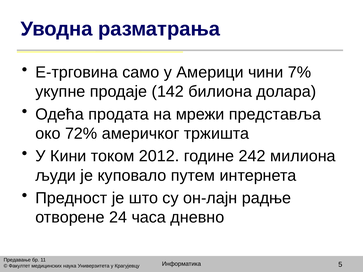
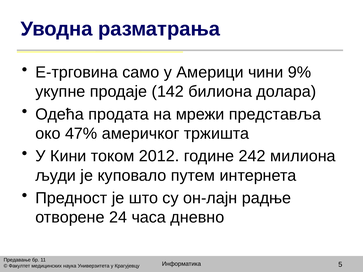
7%: 7% -> 9%
72%: 72% -> 47%
